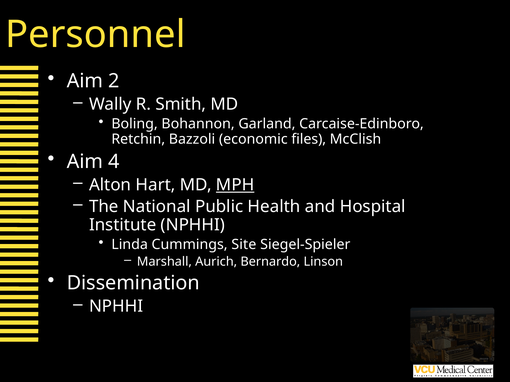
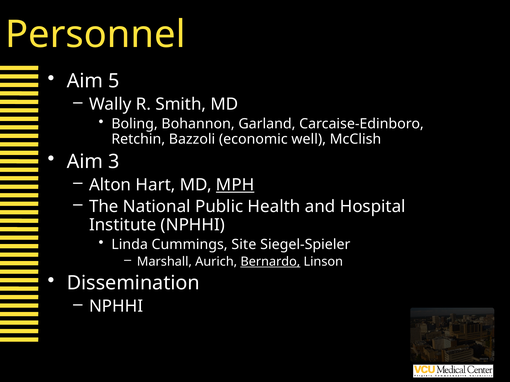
2: 2 -> 5
files: files -> well
4: 4 -> 3
Bernardo underline: none -> present
